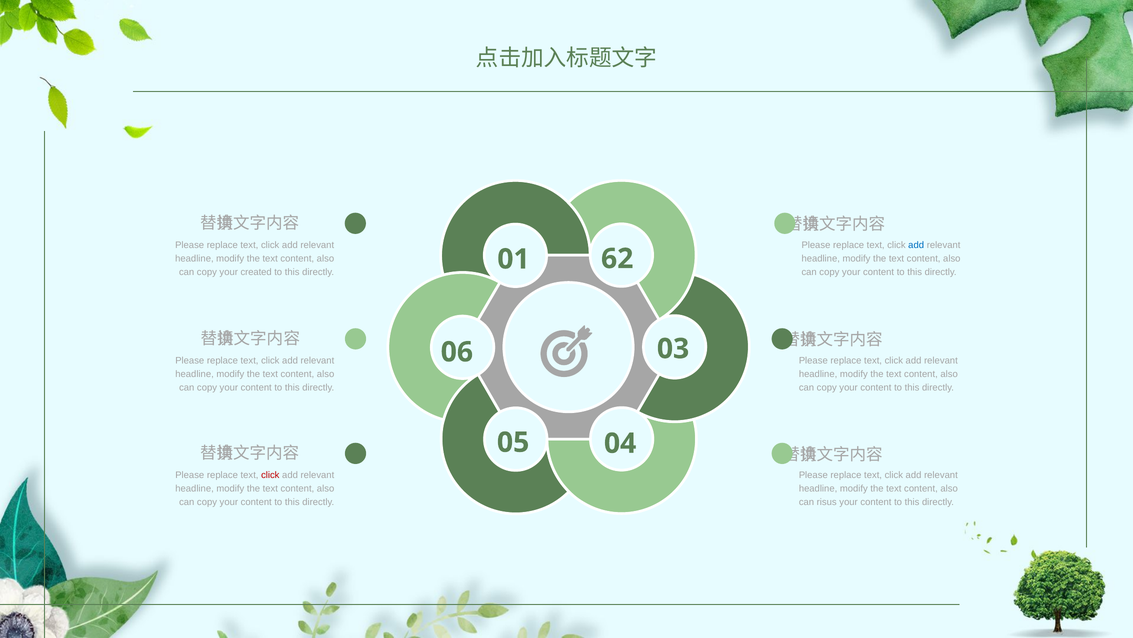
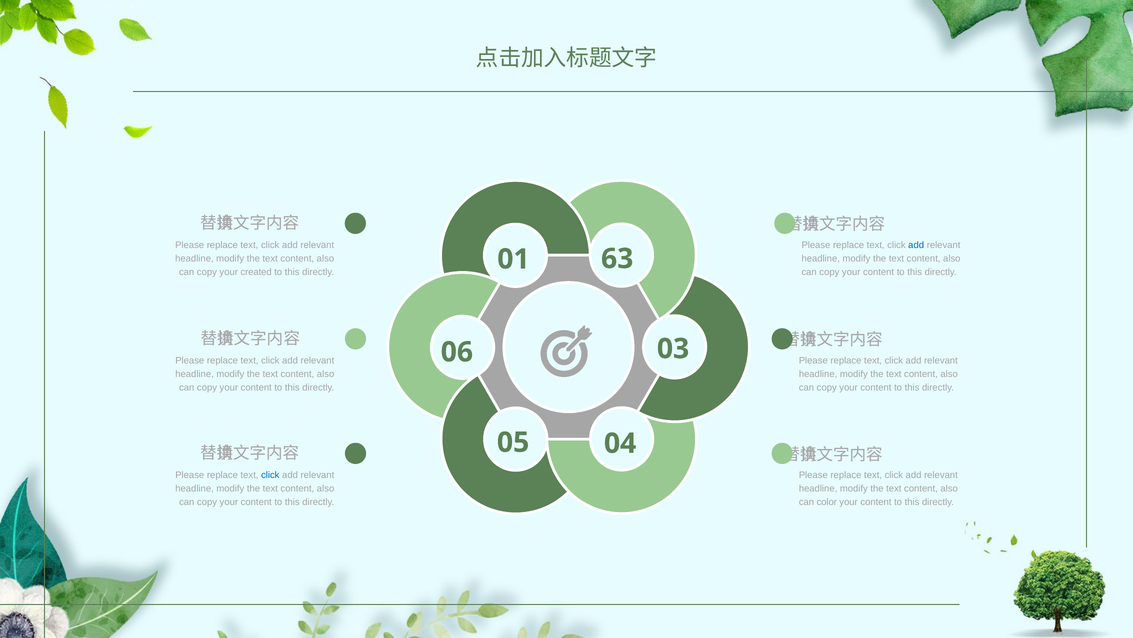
62: 62 -> 63
click at (270, 475) colour: red -> blue
risus: risus -> color
